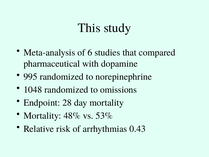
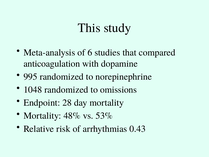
pharmaceutical: pharmaceutical -> anticoagulation
